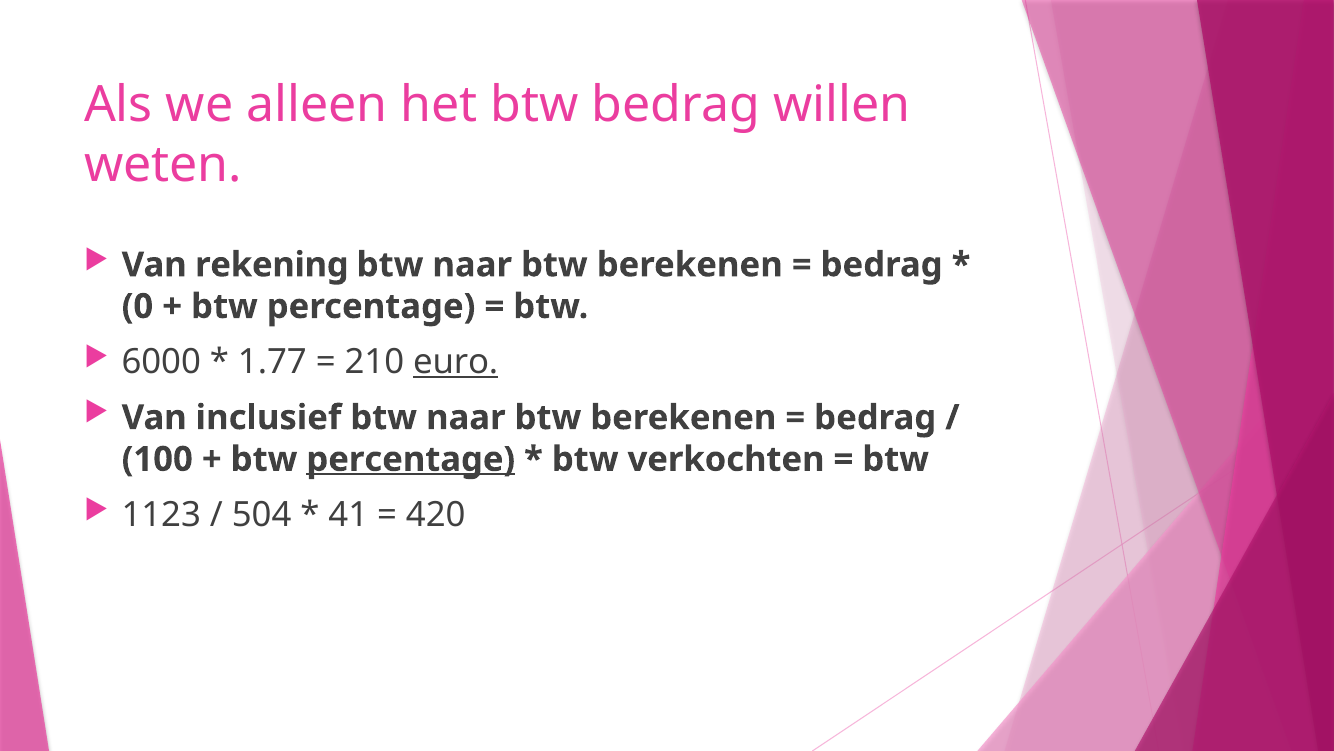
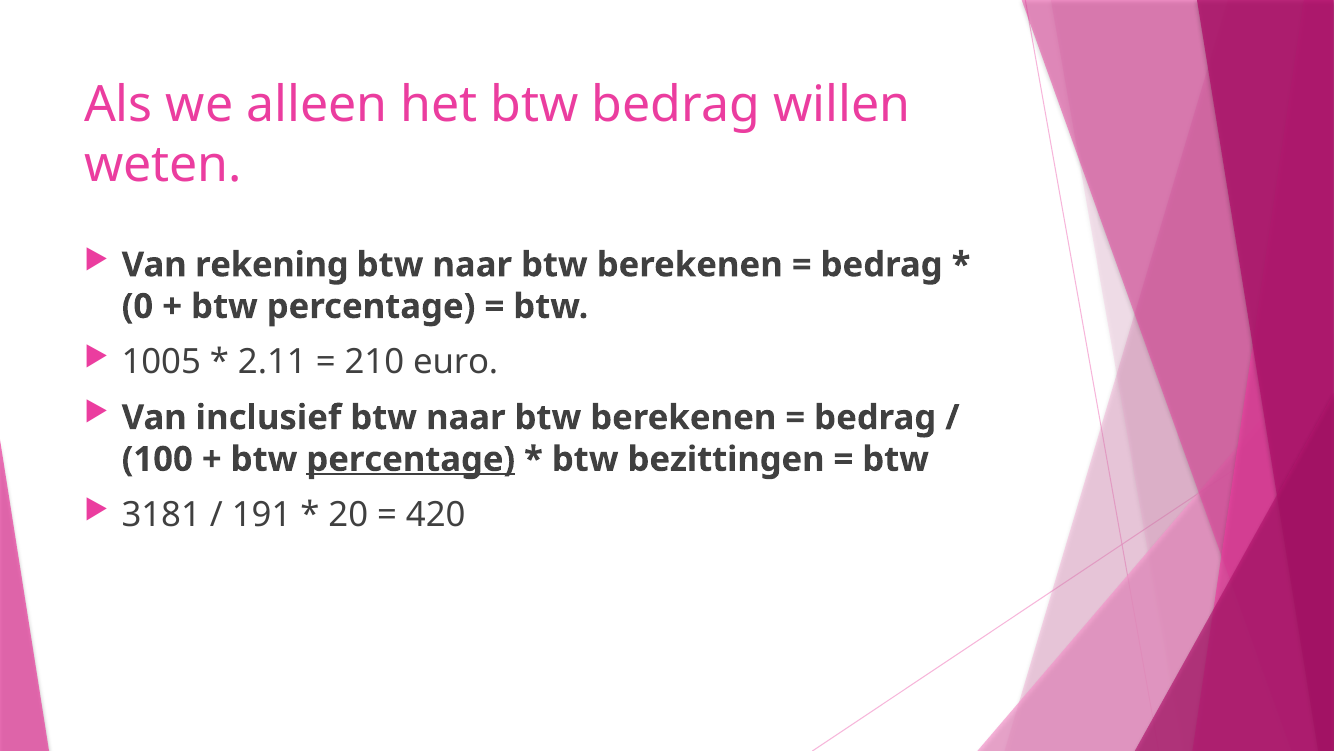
6000: 6000 -> 1005
1.77: 1.77 -> 2.11
euro underline: present -> none
verkochten: verkochten -> bezittingen
1123: 1123 -> 3181
504: 504 -> 191
41: 41 -> 20
